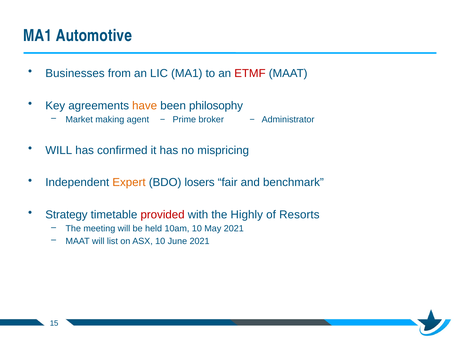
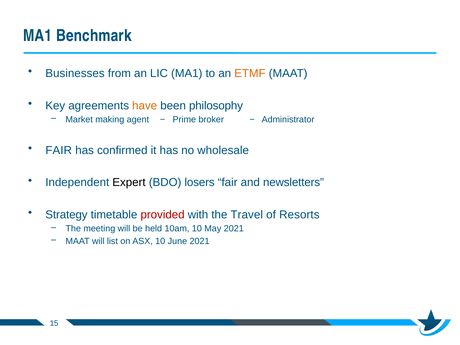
Automotive: Automotive -> Benchmark
ETMF colour: red -> orange
WILL at (59, 150): WILL -> FAIR
mispricing: mispricing -> wholesale
Expert colour: orange -> black
benchmark: benchmark -> newsletters
Highly: Highly -> Travel
